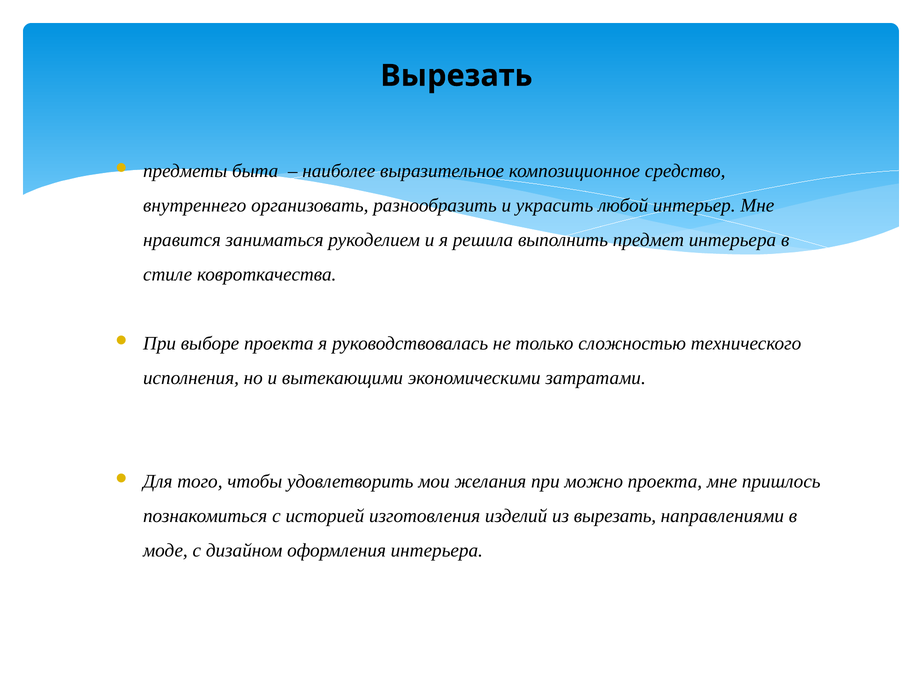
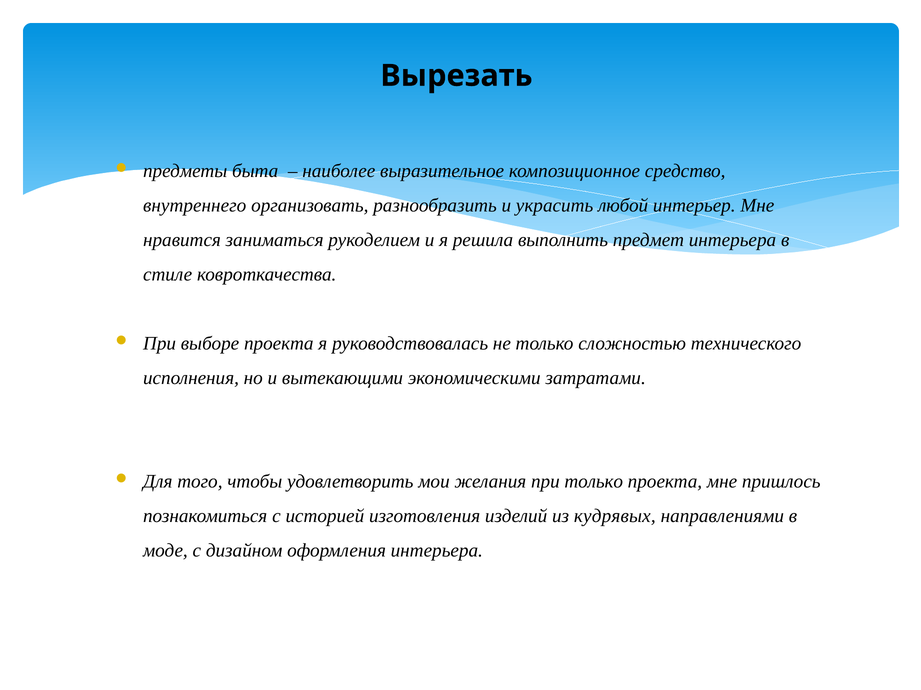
при можно: можно -> только
из вырезать: вырезать -> кудрявых
